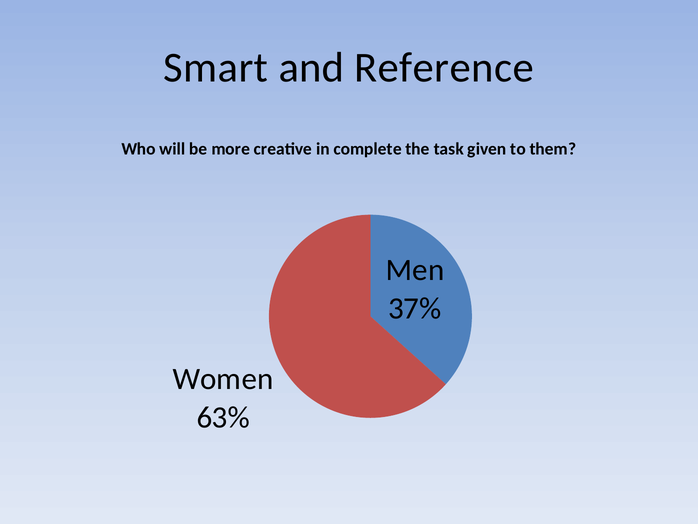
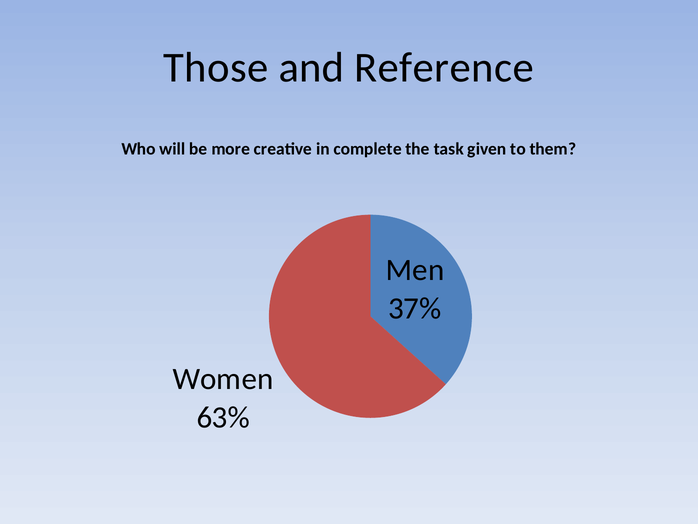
Smart: Smart -> Those
